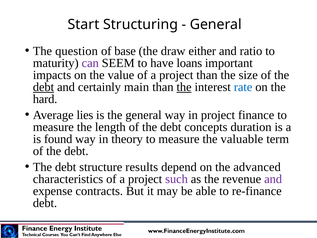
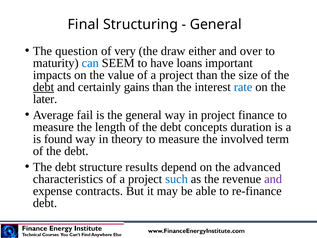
Start: Start -> Final
base: base -> very
ratio: ratio -> over
can colour: purple -> blue
main: main -> gains
the at (184, 87) underline: present -> none
hard: hard -> later
lies: lies -> fail
valuable: valuable -> involved
such colour: purple -> blue
